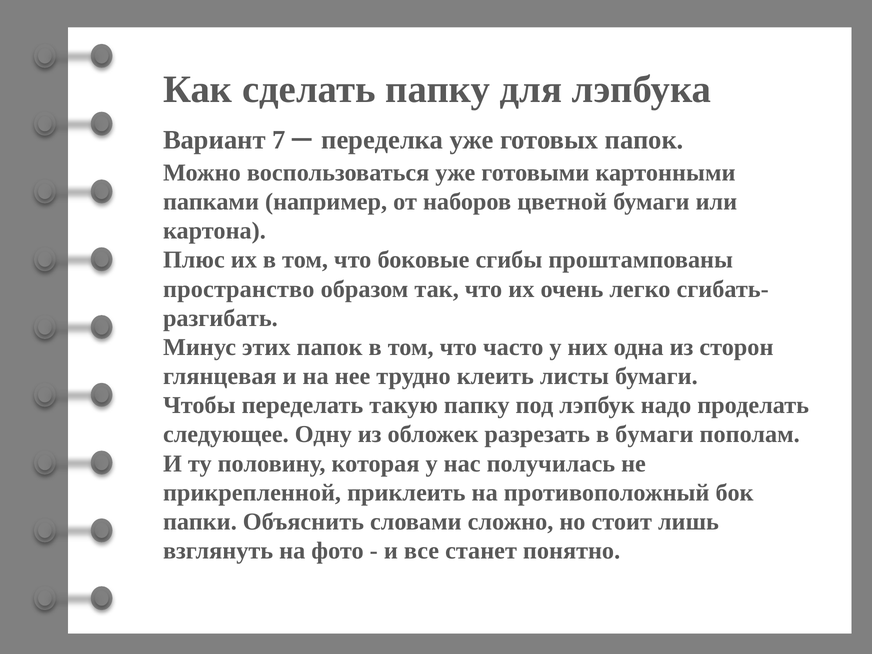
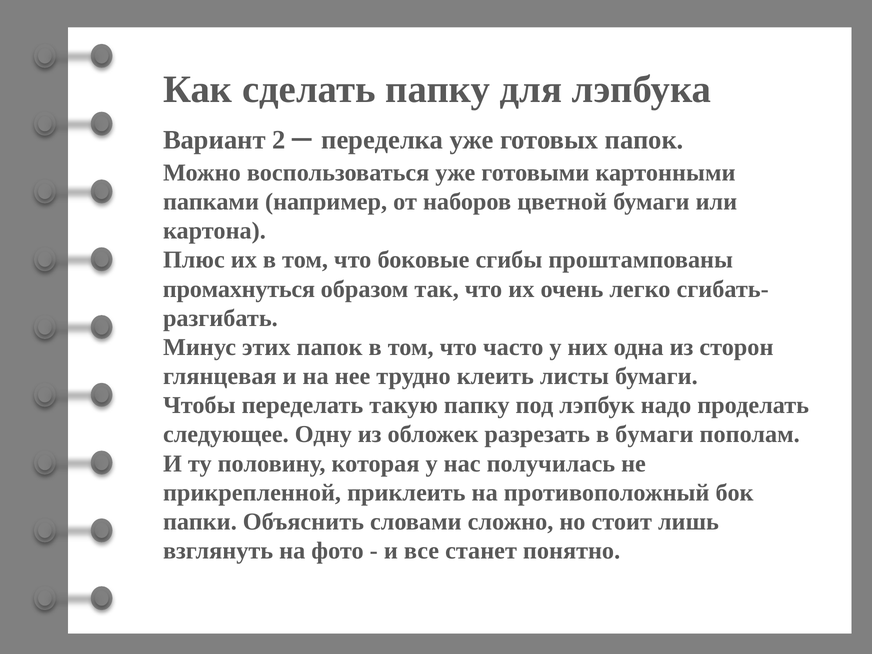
7: 7 -> 2
пространство: пространство -> промахнуться
